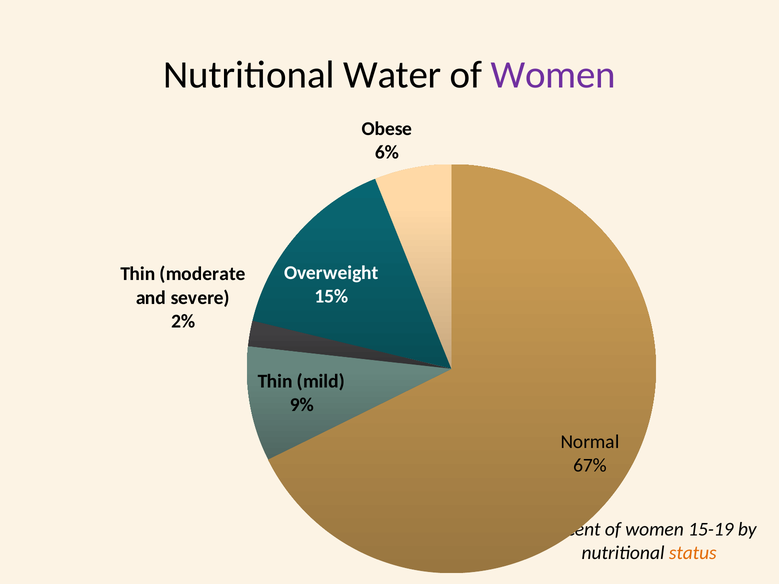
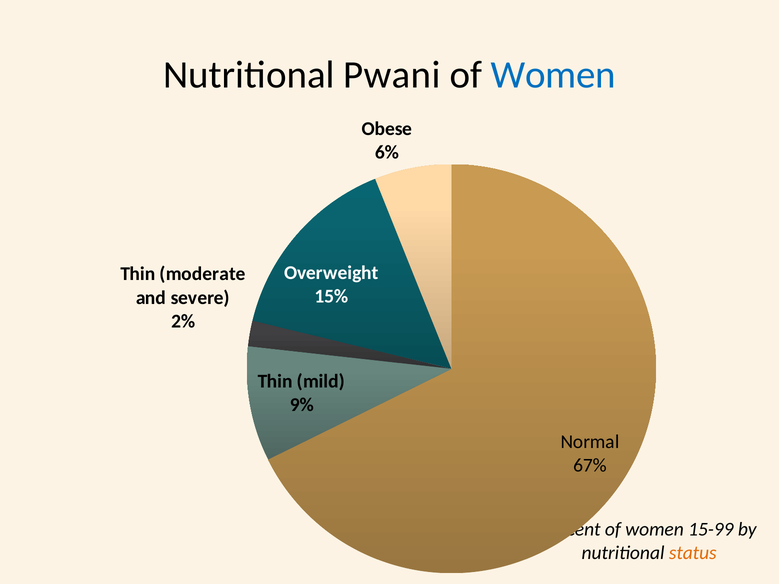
Water: Water -> Pwani
Women at (553, 75) colour: purple -> blue
15-19: 15-19 -> 15-99
